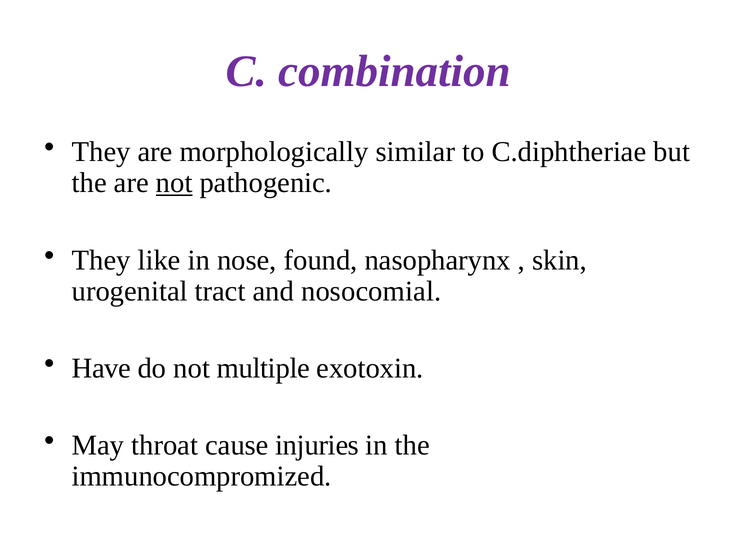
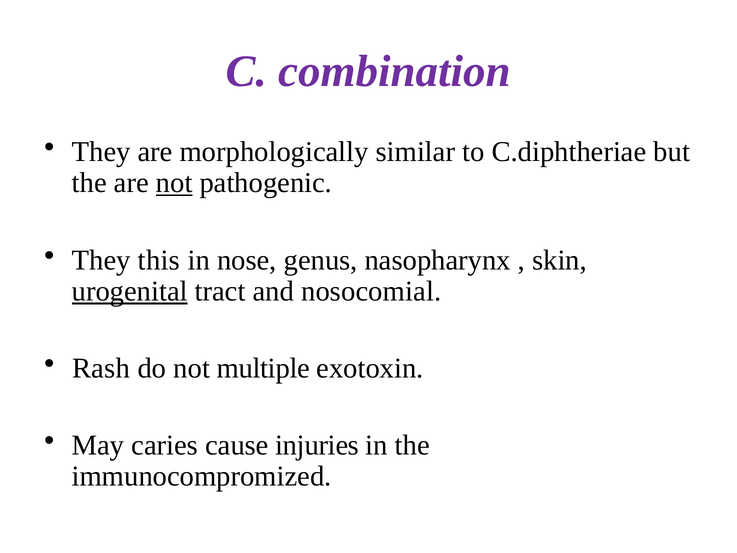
like: like -> this
found: found -> genus
urogenital underline: none -> present
Have: Have -> Rash
throat: throat -> caries
